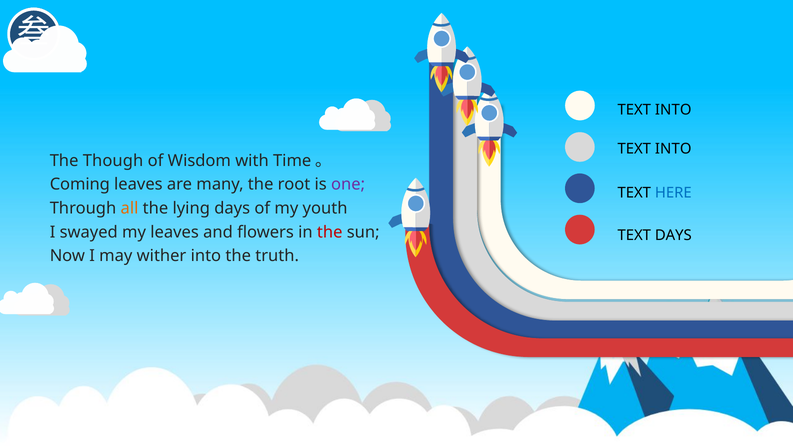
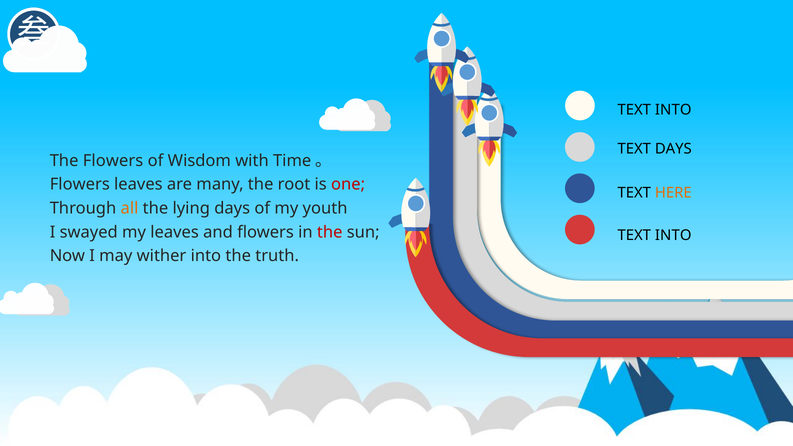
INTO at (673, 149): INTO -> DAYS
The Though: Though -> Flowers
Coming at (80, 185): Coming -> Flowers
one colour: purple -> red
HERE colour: blue -> orange
DAYS at (673, 235): DAYS -> INTO
